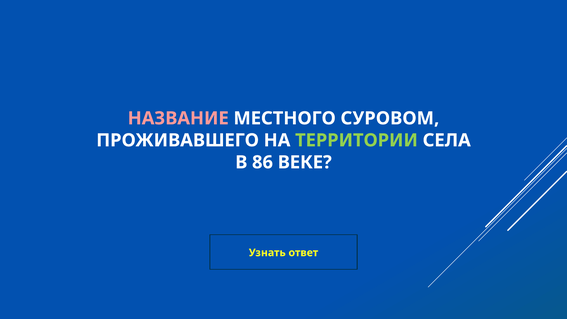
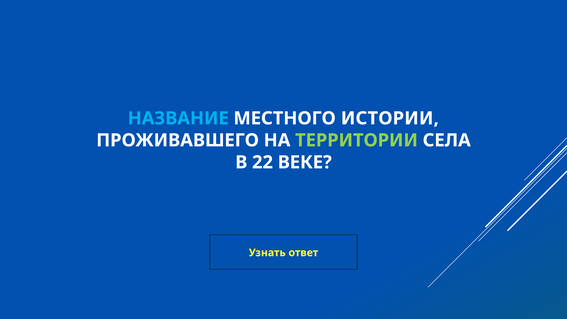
НАЗВАНИЕ colour: pink -> light blue
СУРОВОМ: СУРОВОМ -> ИСТОРИИ
86: 86 -> 22
